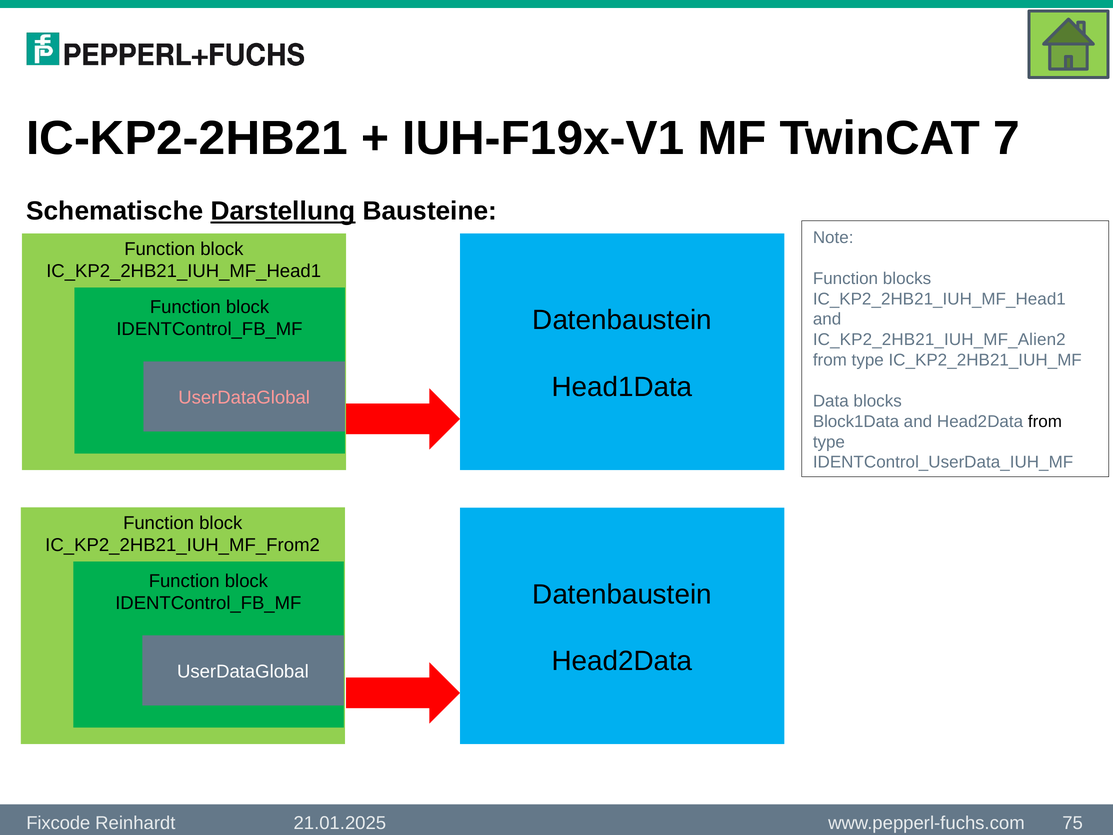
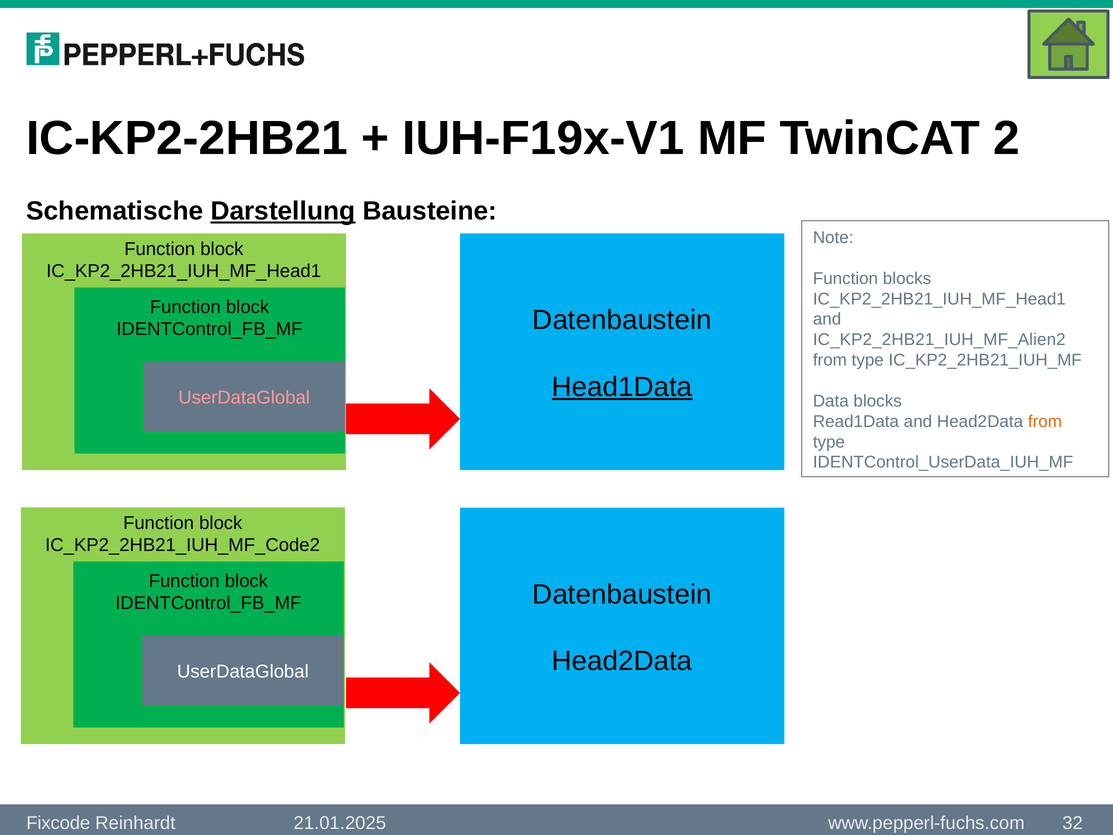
7: 7 -> 2
Head1Data underline: none -> present
Block1Data: Block1Data -> Read1Data
from at (1045, 421) colour: black -> orange
IC_KP2_2HB21_IUH_MF_From2: IC_KP2_2HB21_IUH_MF_From2 -> IC_KP2_2HB21_IUH_MF_Code2
75: 75 -> 32
